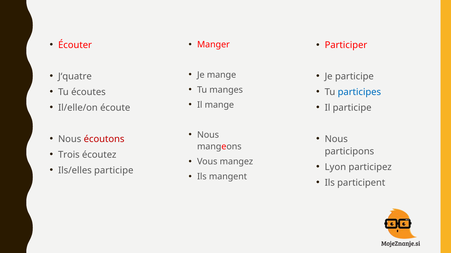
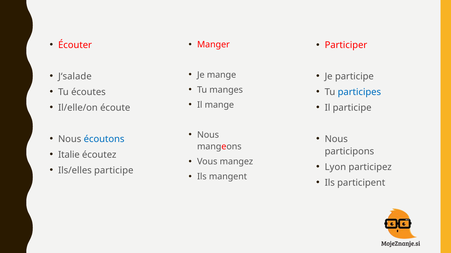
J‘quatre: J‘quatre -> J‘salade
écoutons colour: red -> blue
Trois: Trois -> Italie
